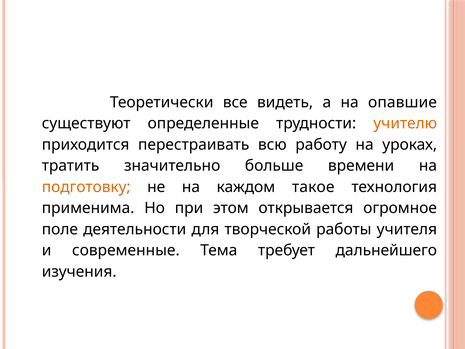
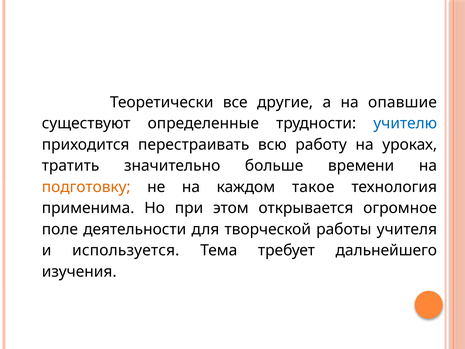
видеть: видеть -> другие
учителю colour: orange -> blue
современные: современные -> используется
